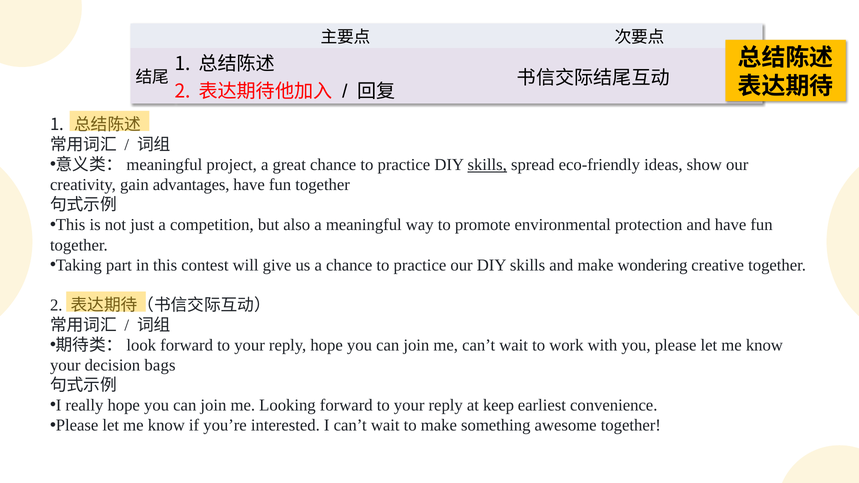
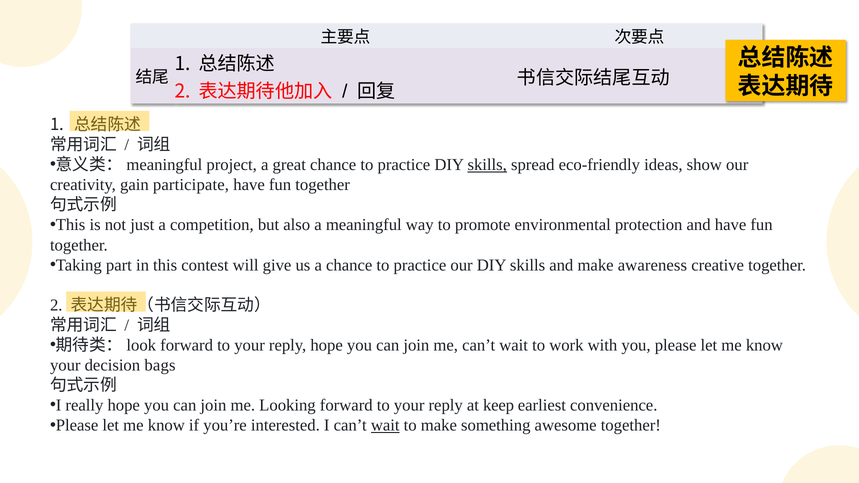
advantages: advantages -> participate
wondering: wondering -> awareness
wait at (385, 426) underline: none -> present
